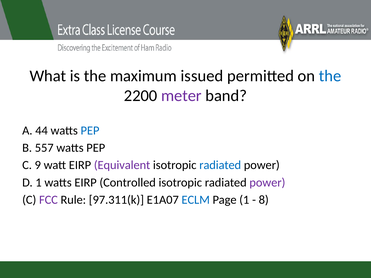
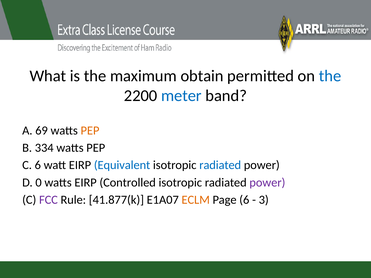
issued: issued -> obtain
meter colour: purple -> blue
44: 44 -> 69
PEP at (90, 131) colour: blue -> orange
557: 557 -> 334
C 9: 9 -> 6
Equivalent colour: purple -> blue
D 1: 1 -> 0
97.311(k: 97.311(k -> 41.877(k
ECLM colour: blue -> orange
Page 1: 1 -> 6
8: 8 -> 3
